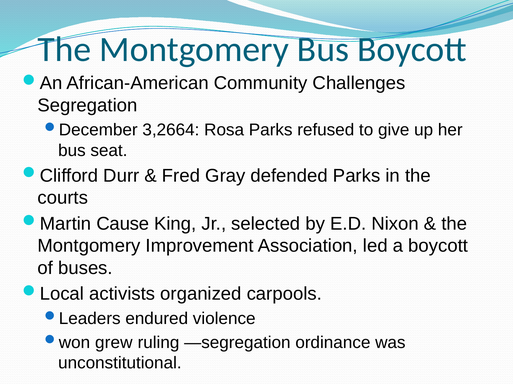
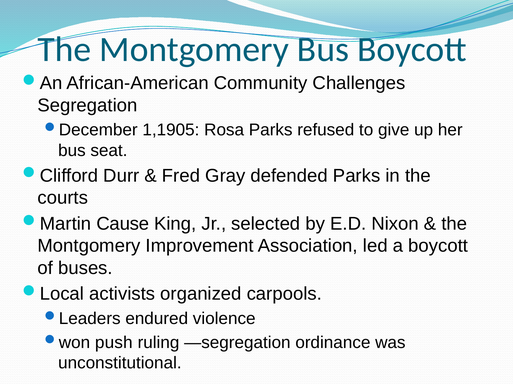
3,2664: 3,2664 -> 1,1905
grew: grew -> push
